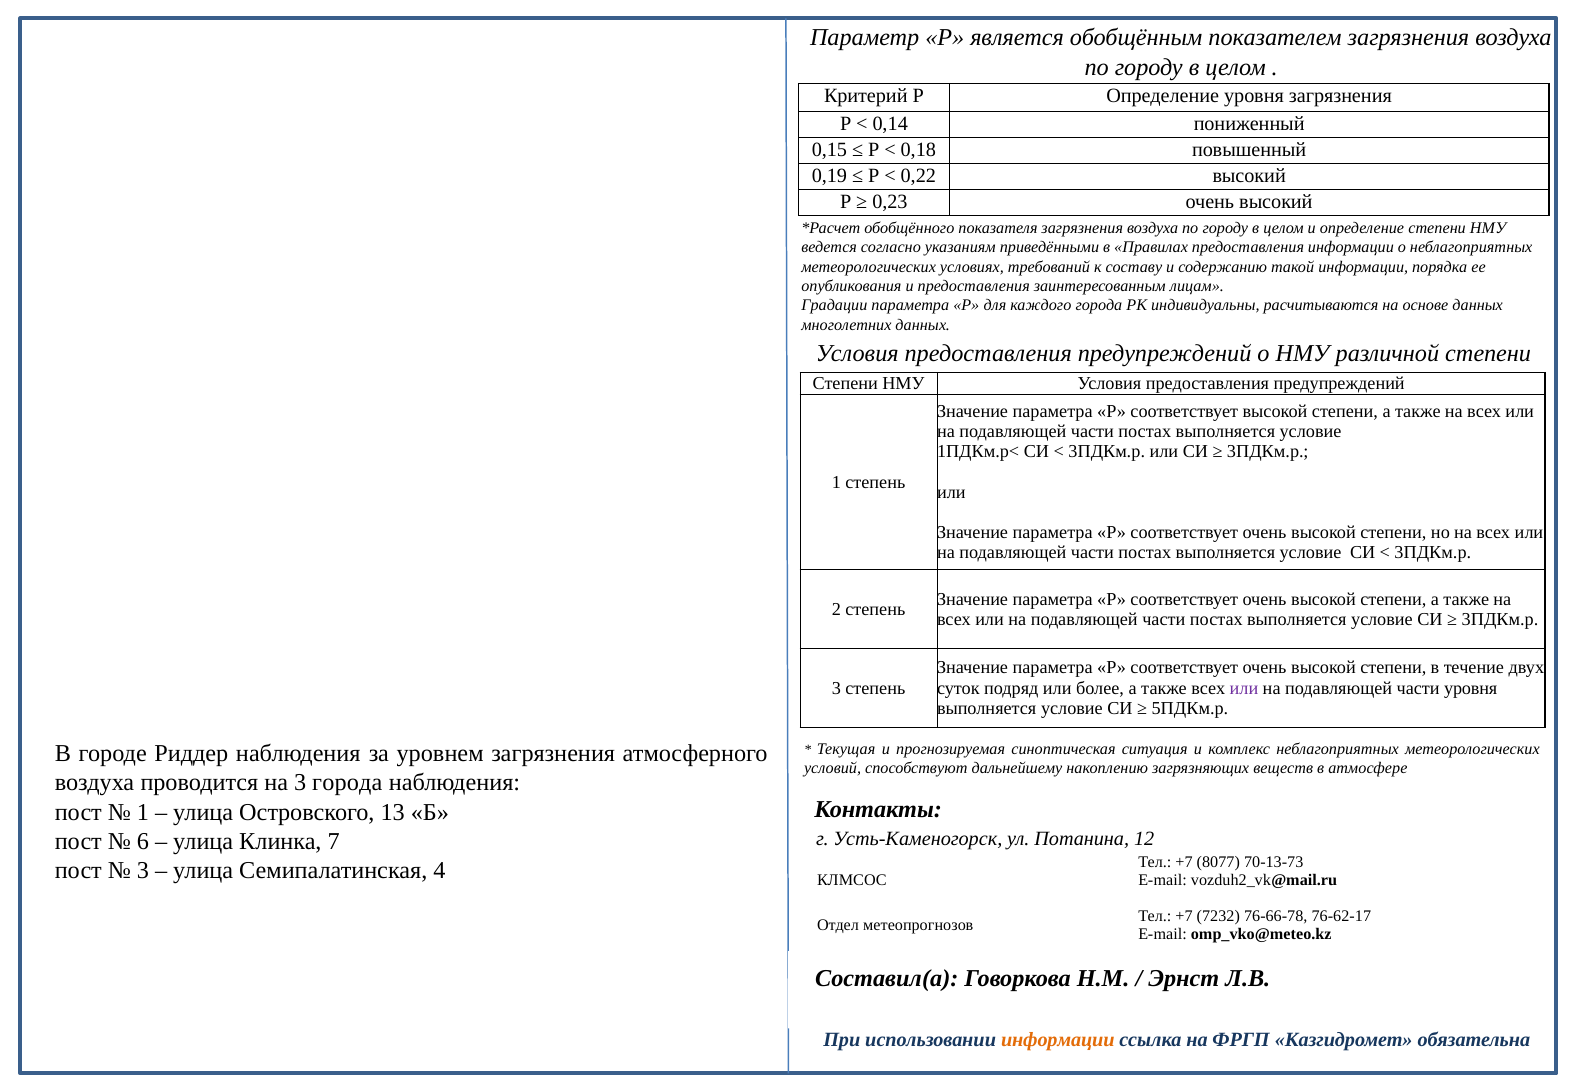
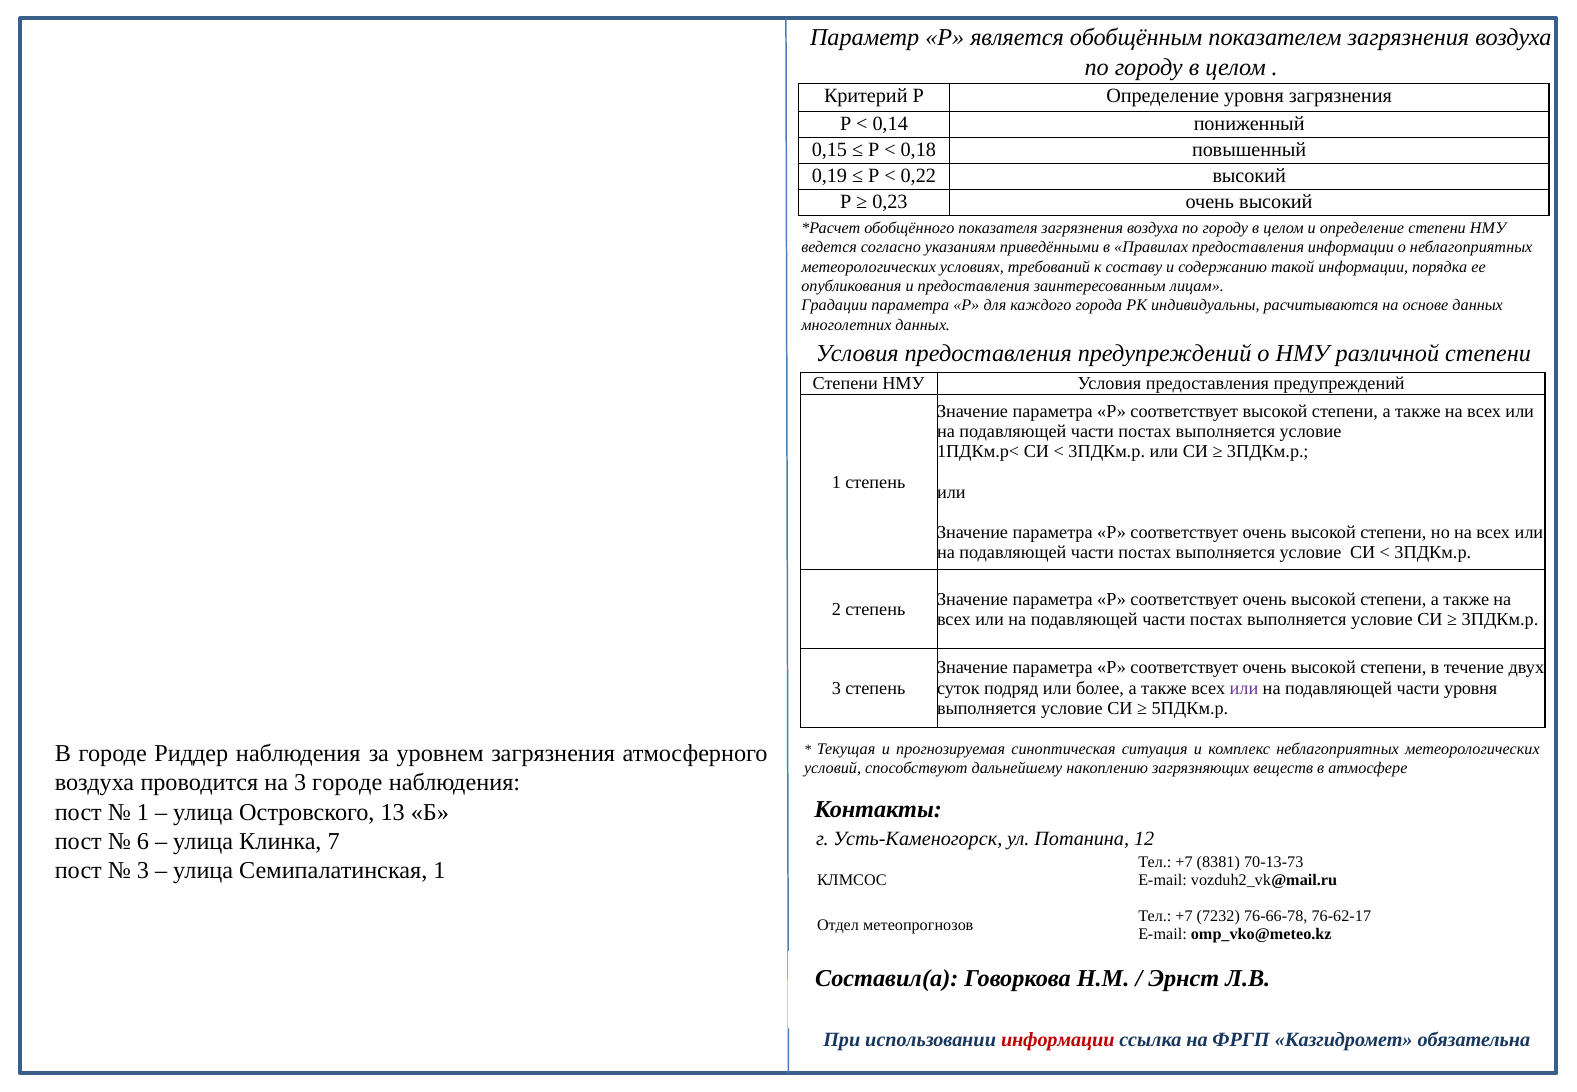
3 города: города -> городе
8077: 8077 -> 8381
Семипалатинская 4: 4 -> 1
информации at (1058, 1040) colour: orange -> red
